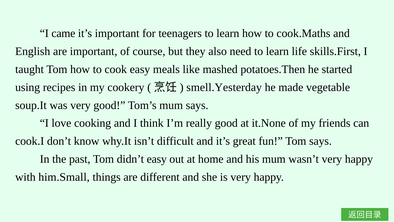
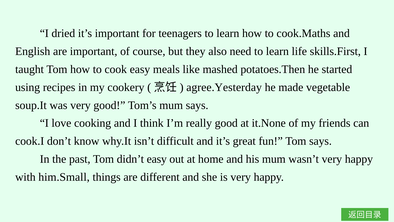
came: came -> dried
smell.Yesterday: smell.Yesterday -> agree.Yesterday
